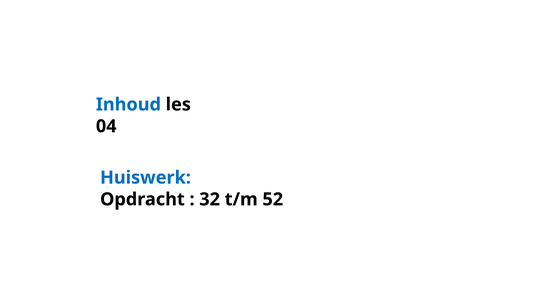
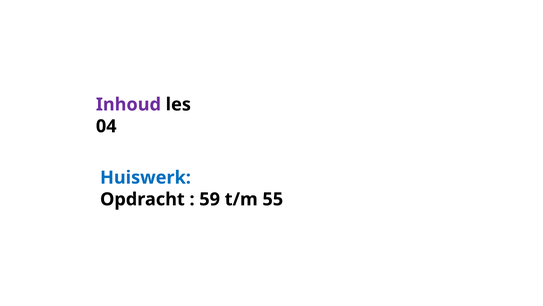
Inhoud colour: blue -> purple
32: 32 -> 59
52: 52 -> 55
